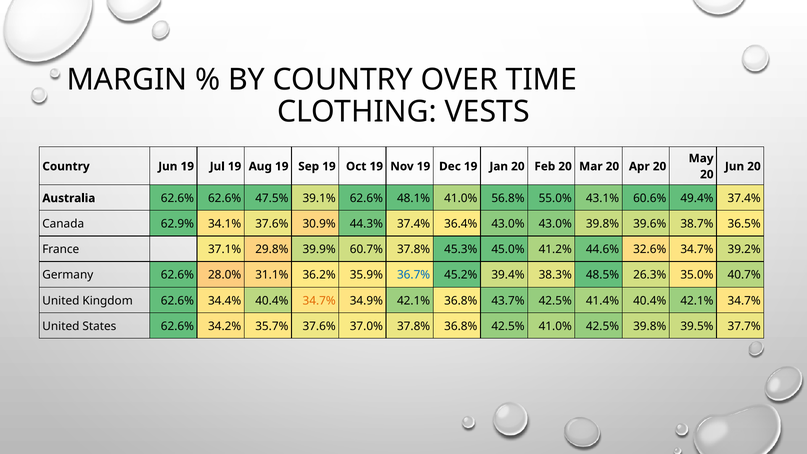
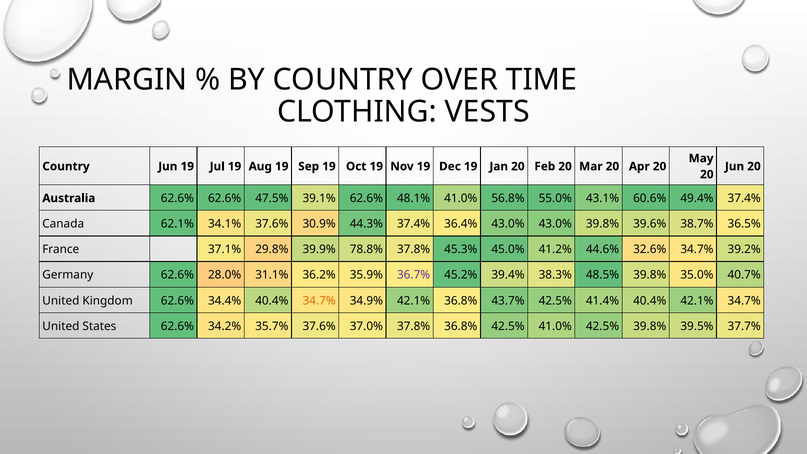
62.9%: 62.9% -> 62.1%
60.7%: 60.7% -> 78.8%
36.7% colour: blue -> purple
48.5% 26.3%: 26.3% -> 39.8%
